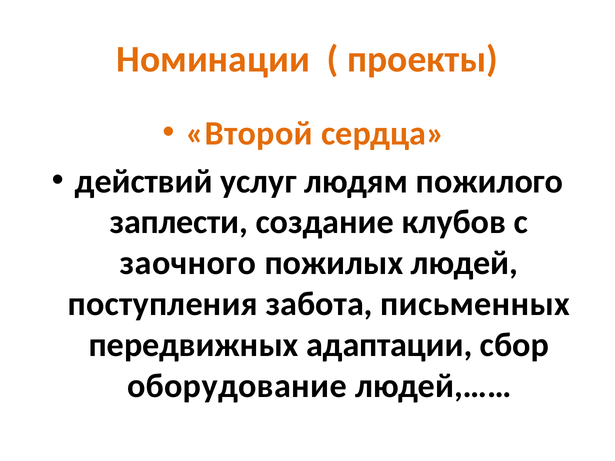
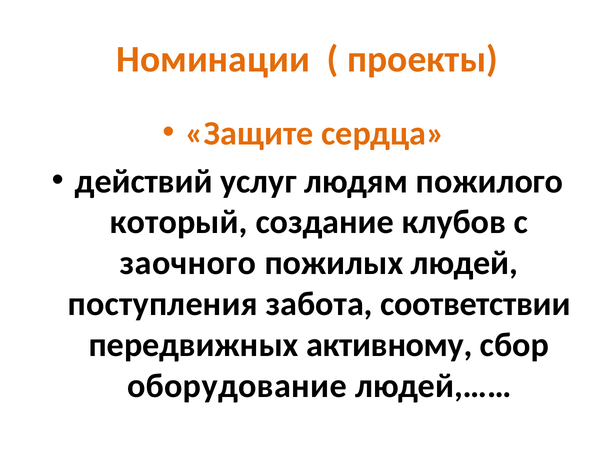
Второй: Второй -> Защите
заплести: заплести -> который
письменных: письменных -> соответствии
адаптации: адаптации -> активному
